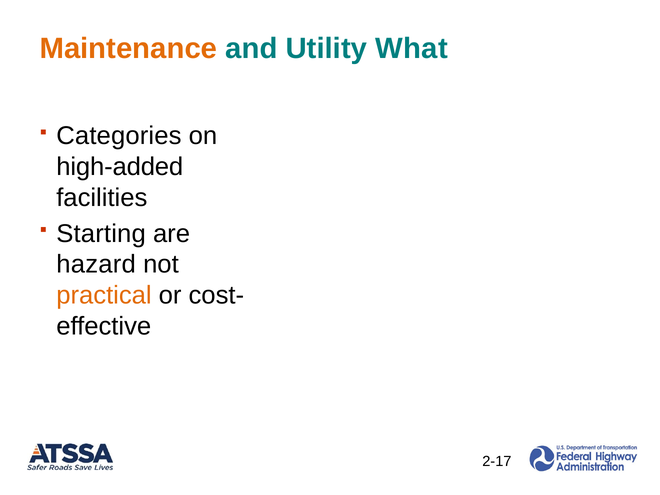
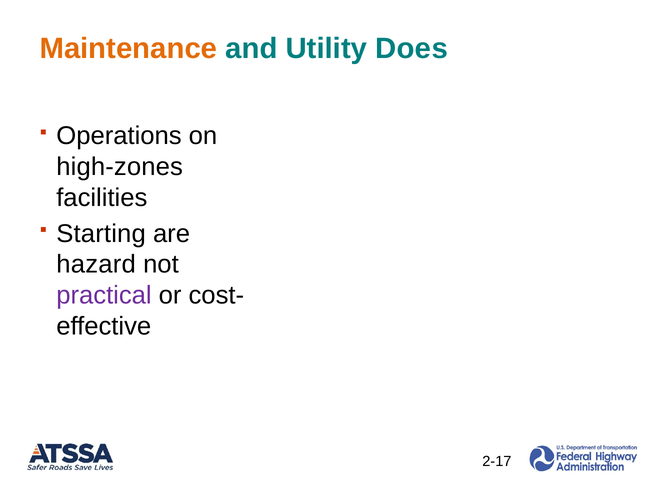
What: What -> Does
Categories: Categories -> Operations
high-added: high-added -> high-zones
practical colour: orange -> purple
